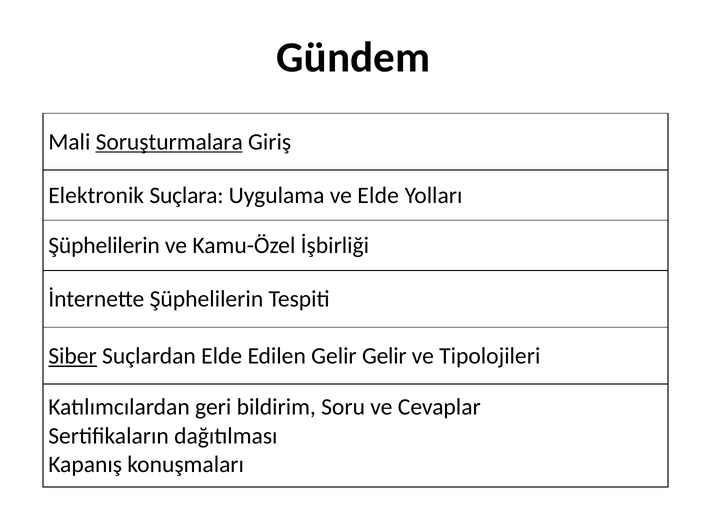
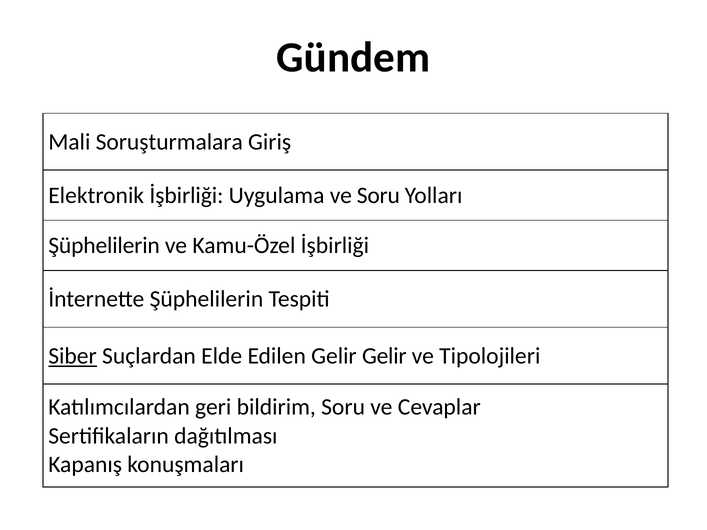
Soruşturmalara underline: present -> none
Elektronik Suçlara: Suçlara -> İşbirliği
ve Elde: Elde -> Soru
